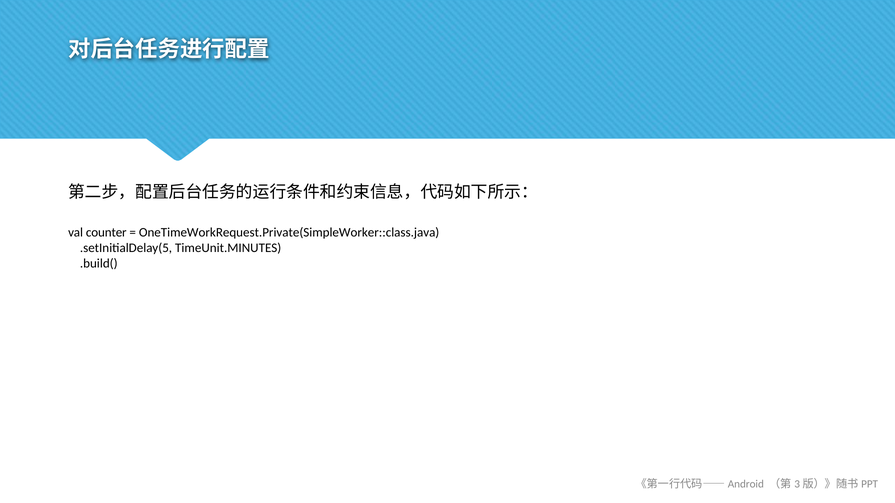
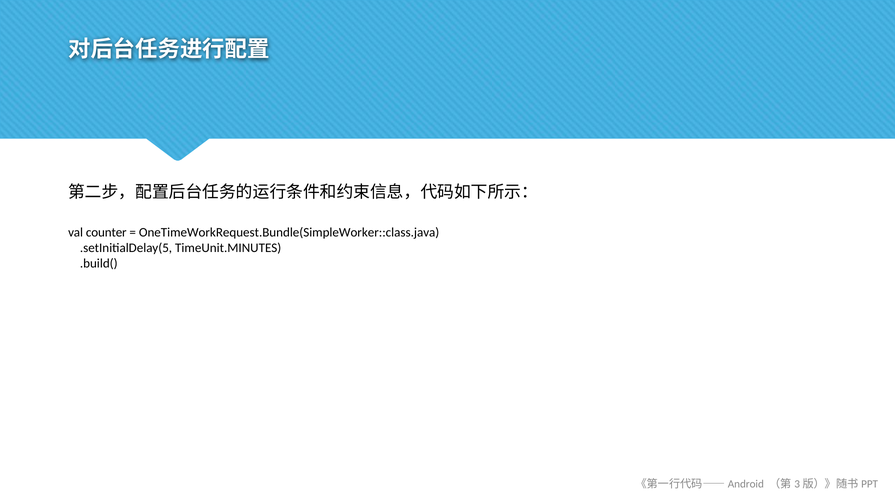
OneTimeWorkRequest.Private(SimpleWorker::class.java: OneTimeWorkRequest.Private(SimpleWorker::class.java -> OneTimeWorkRequest.Bundle(SimpleWorker::class.java
